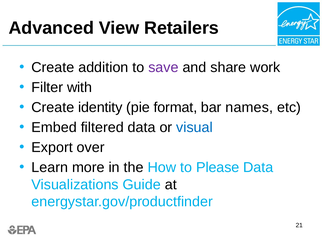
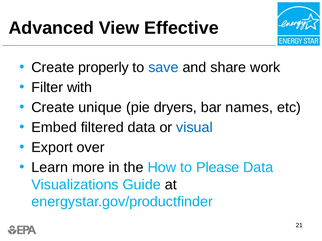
Retailers: Retailers -> Effective
addition: addition -> properly
save colour: purple -> blue
identity: identity -> unique
format: format -> dryers
